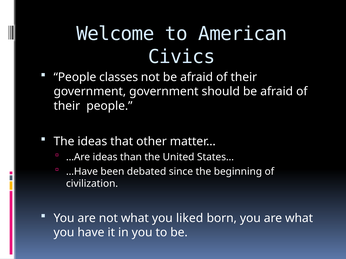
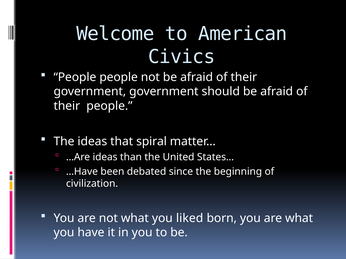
People classes: classes -> people
other: other -> spiral
